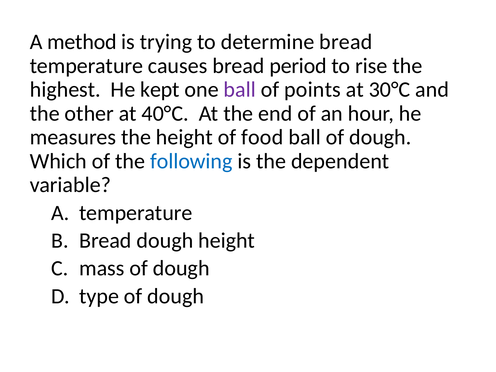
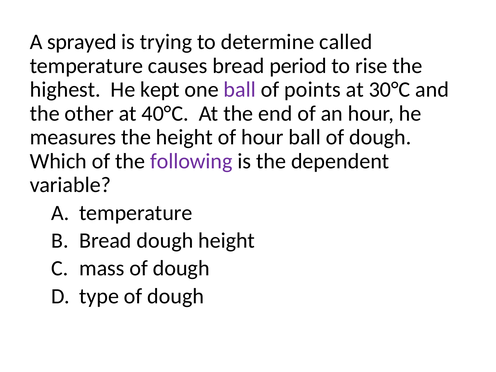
method: method -> sprayed
determine bread: bread -> called
of food: food -> hour
following colour: blue -> purple
